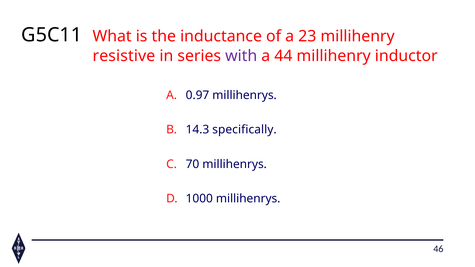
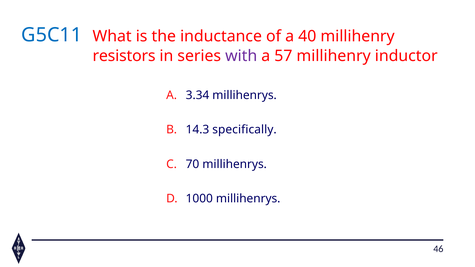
G5C11 colour: black -> blue
23: 23 -> 40
resistive: resistive -> resistors
44: 44 -> 57
0.97: 0.97 -> 3.34
